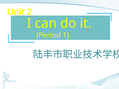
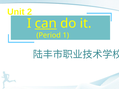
can underline: none -> present
